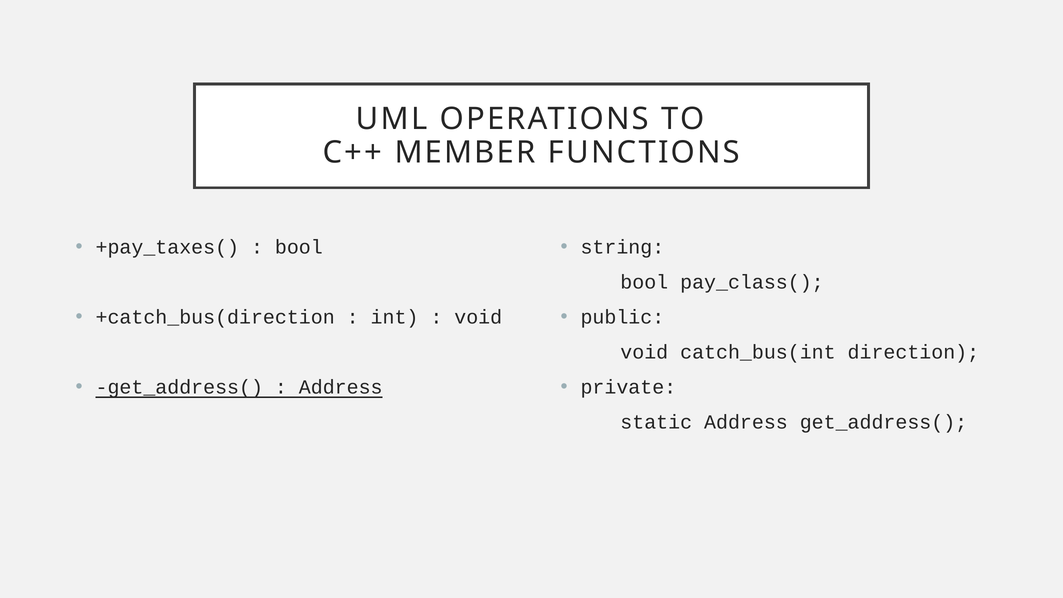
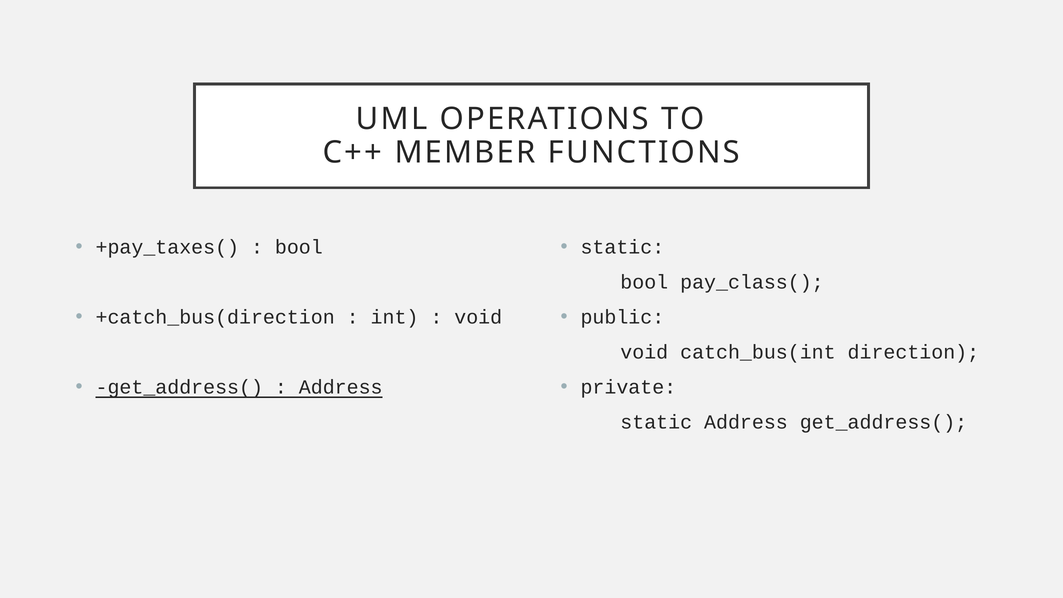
string at (622, 247): string -> static
